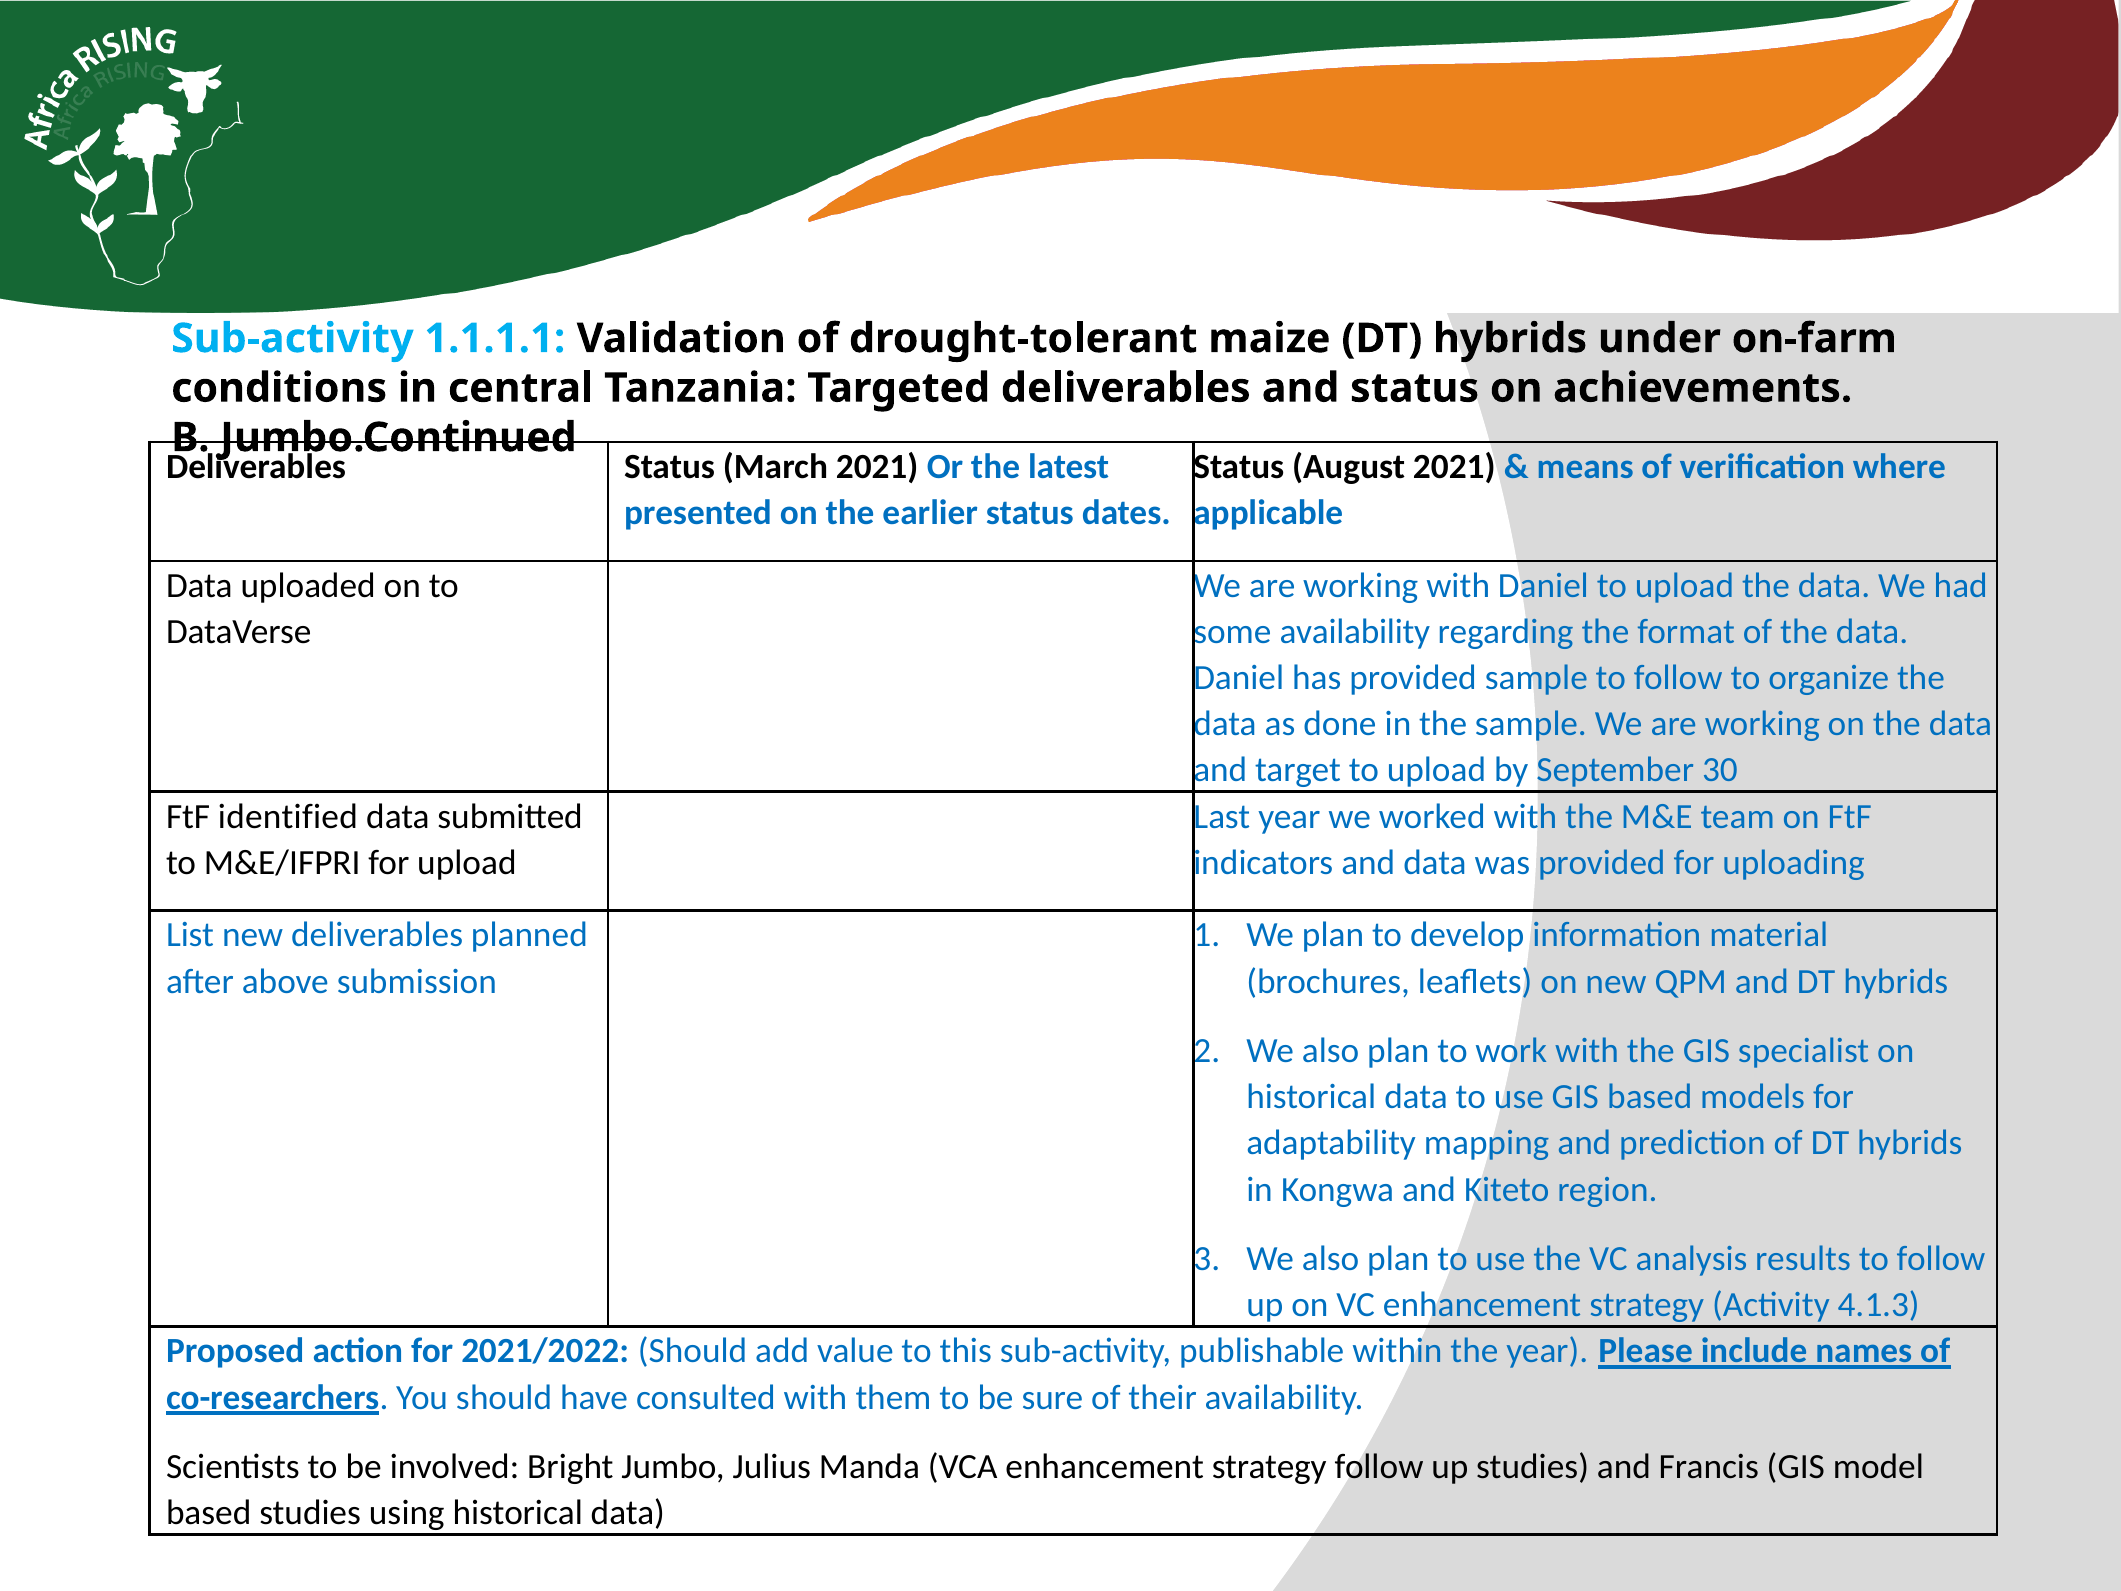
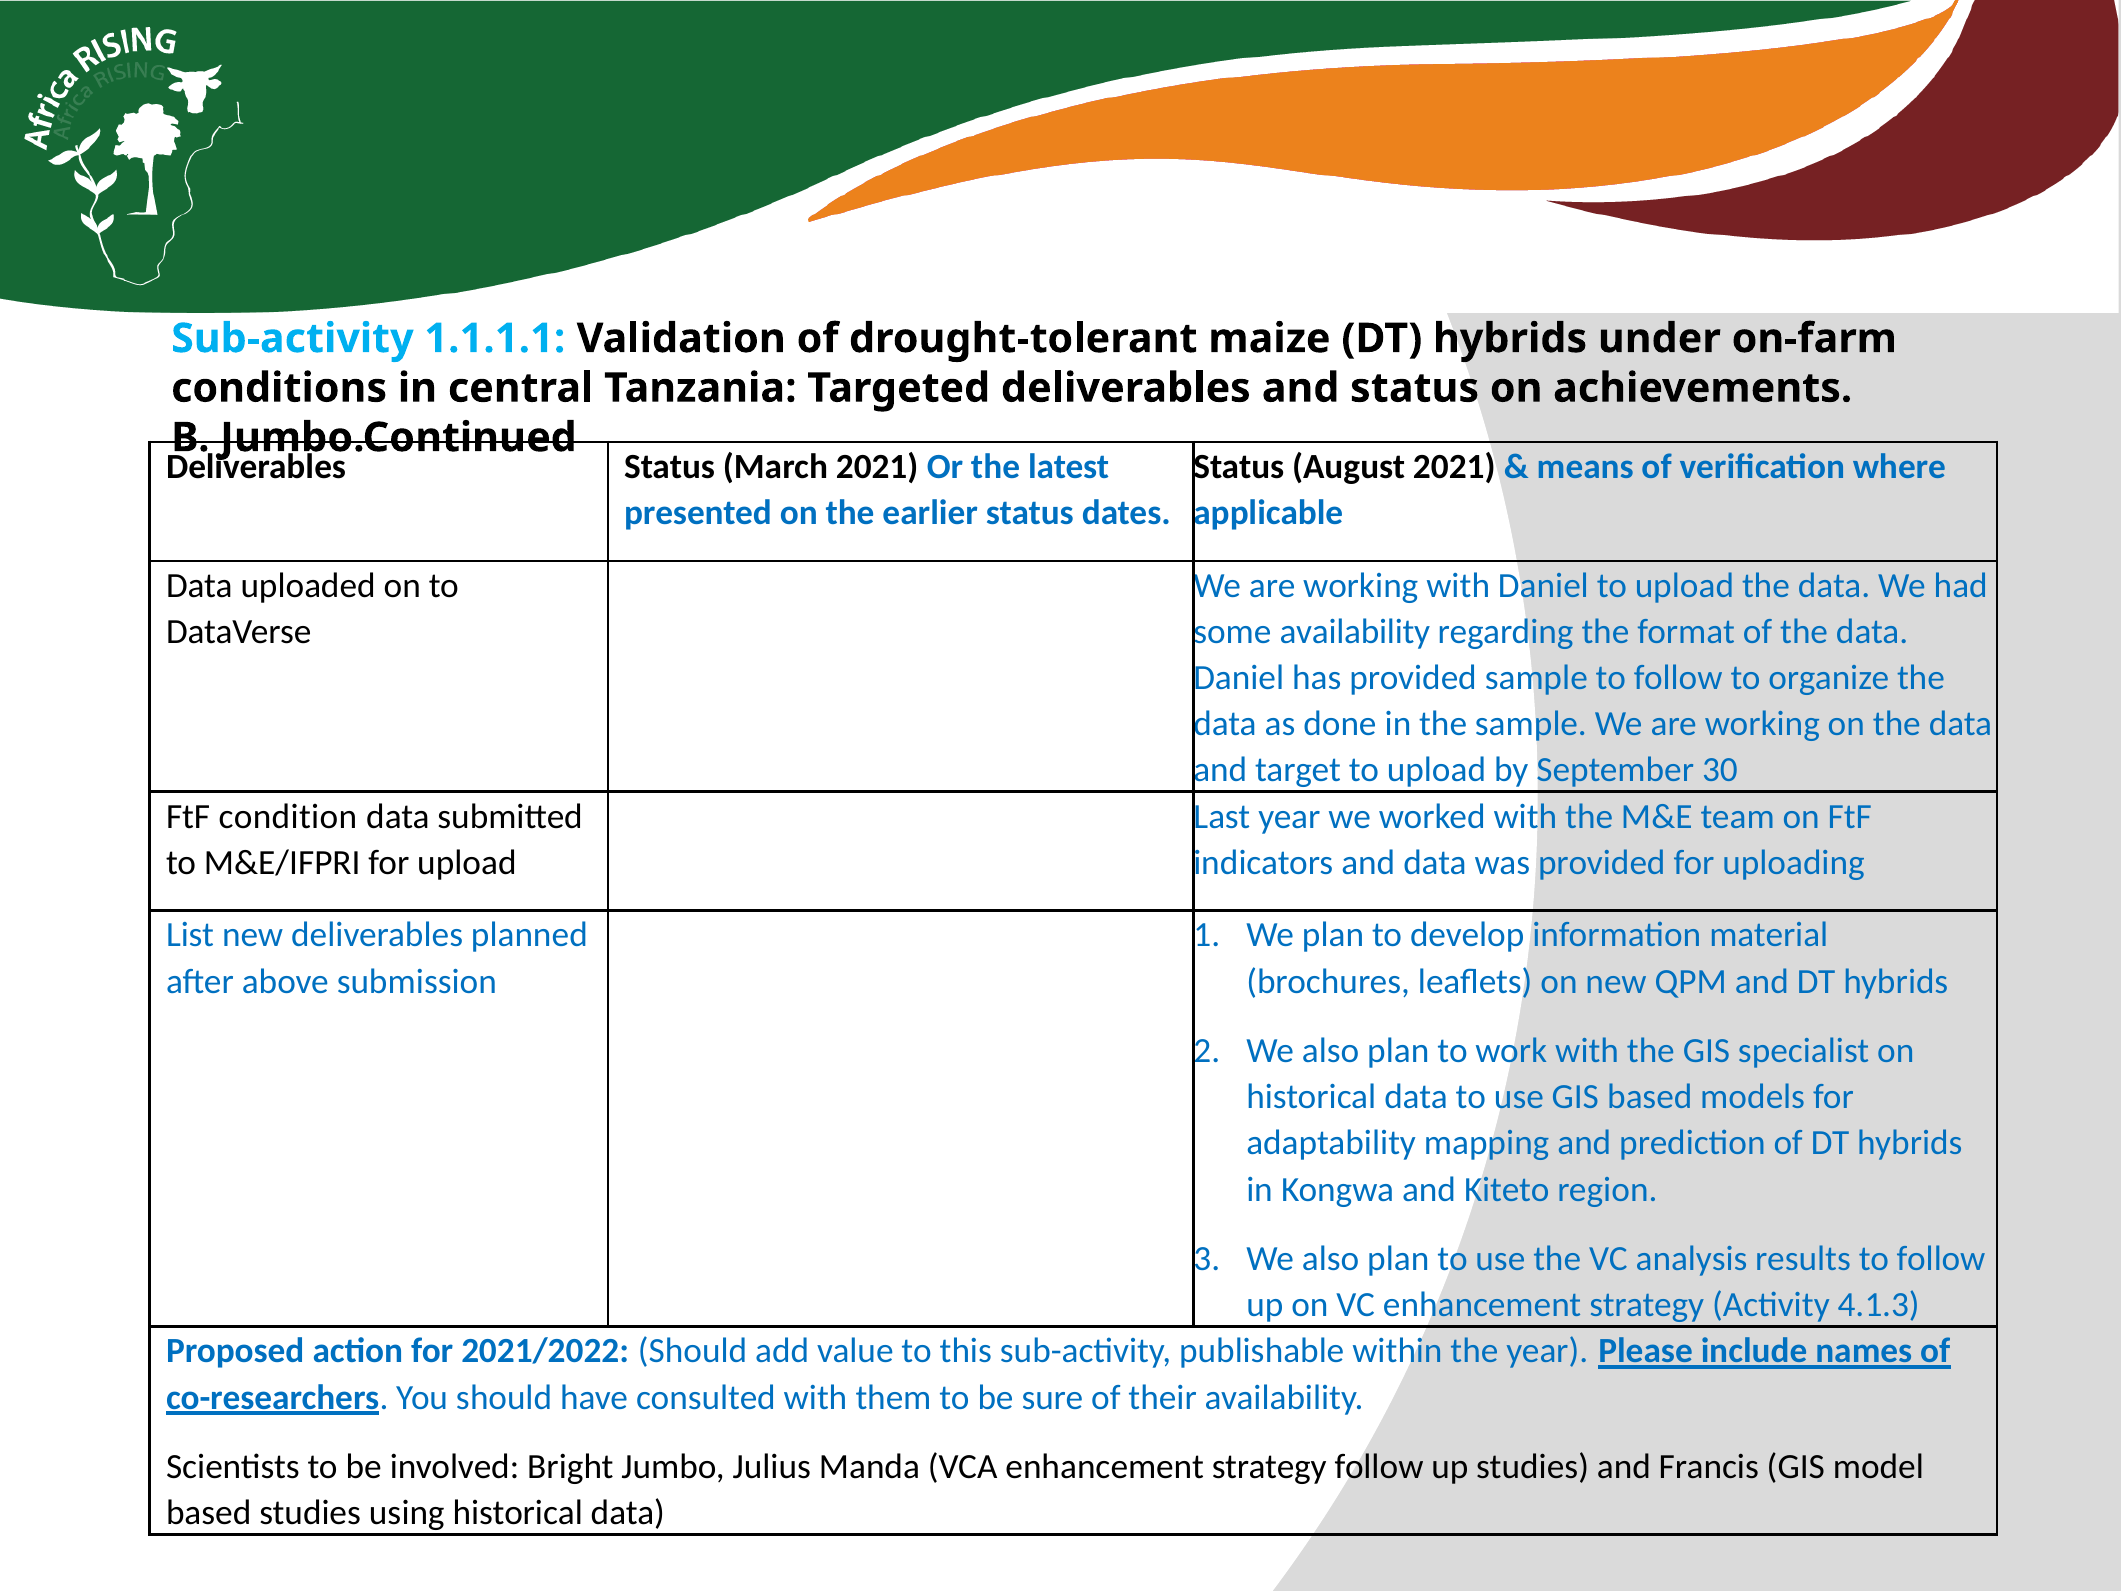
identified: identified -> condition
